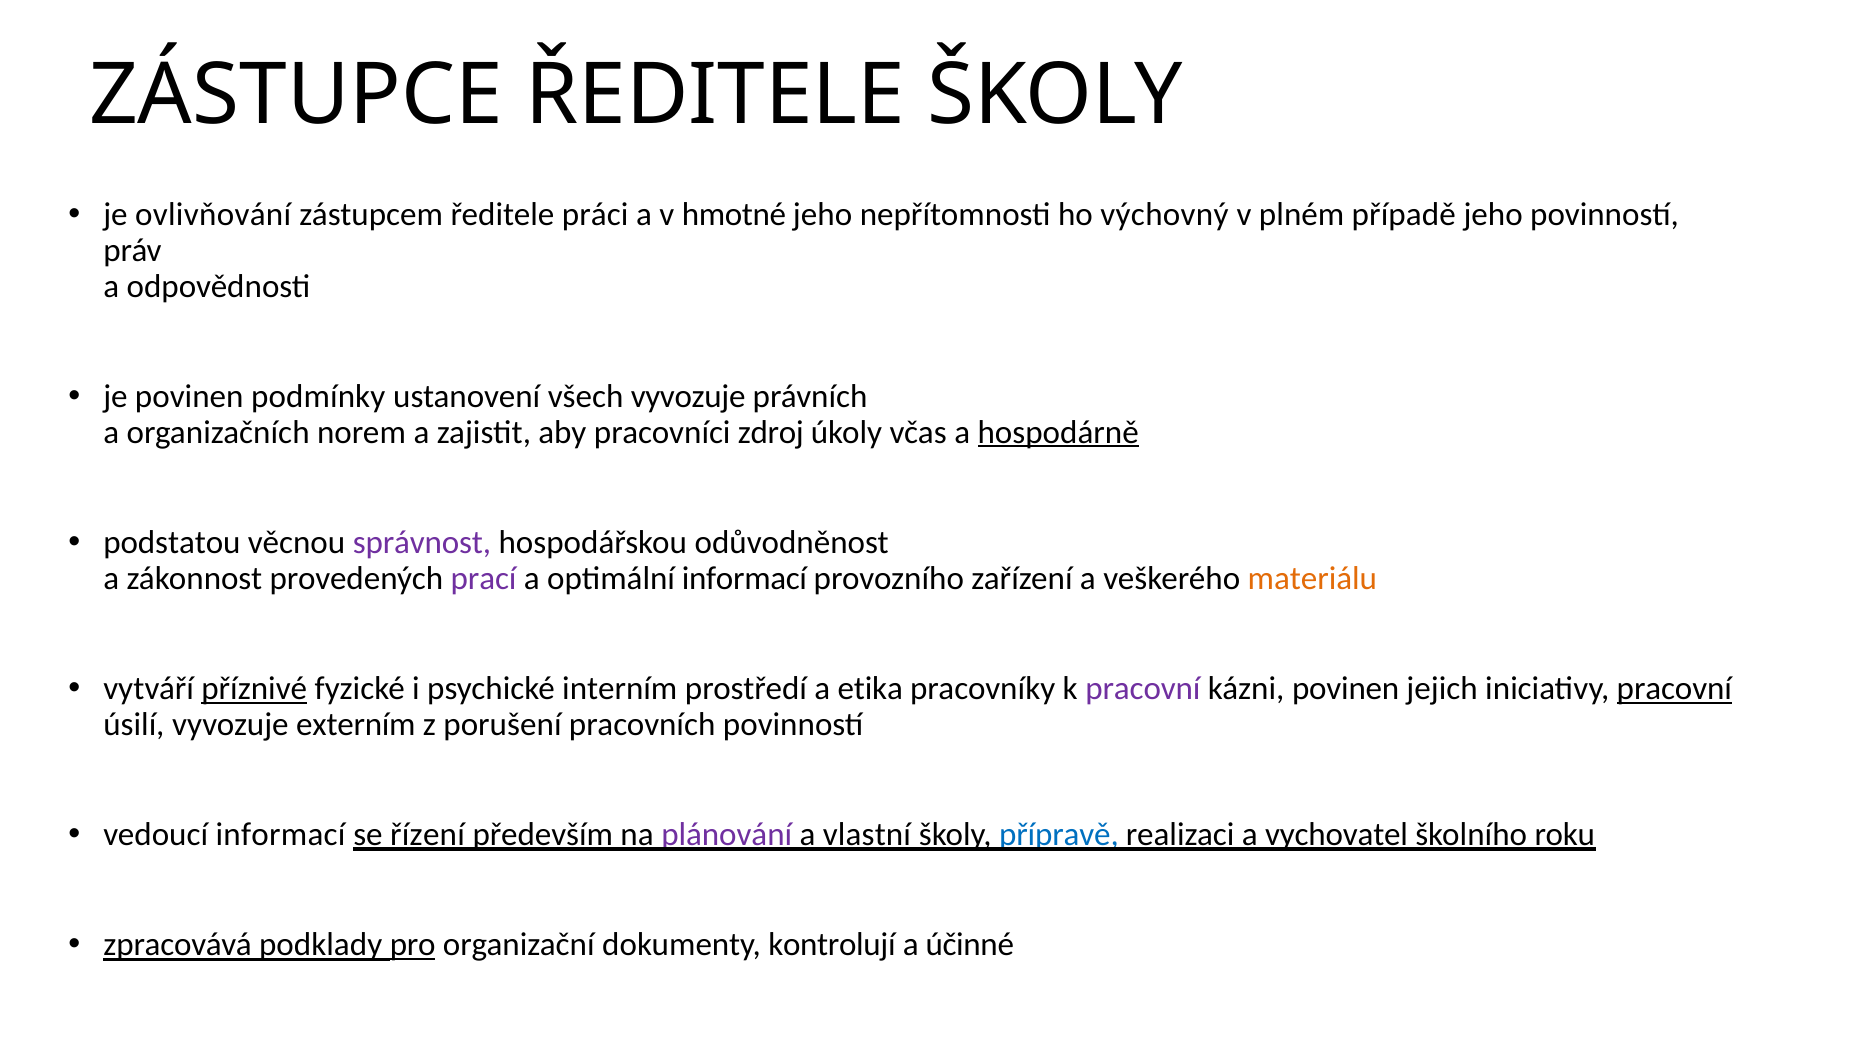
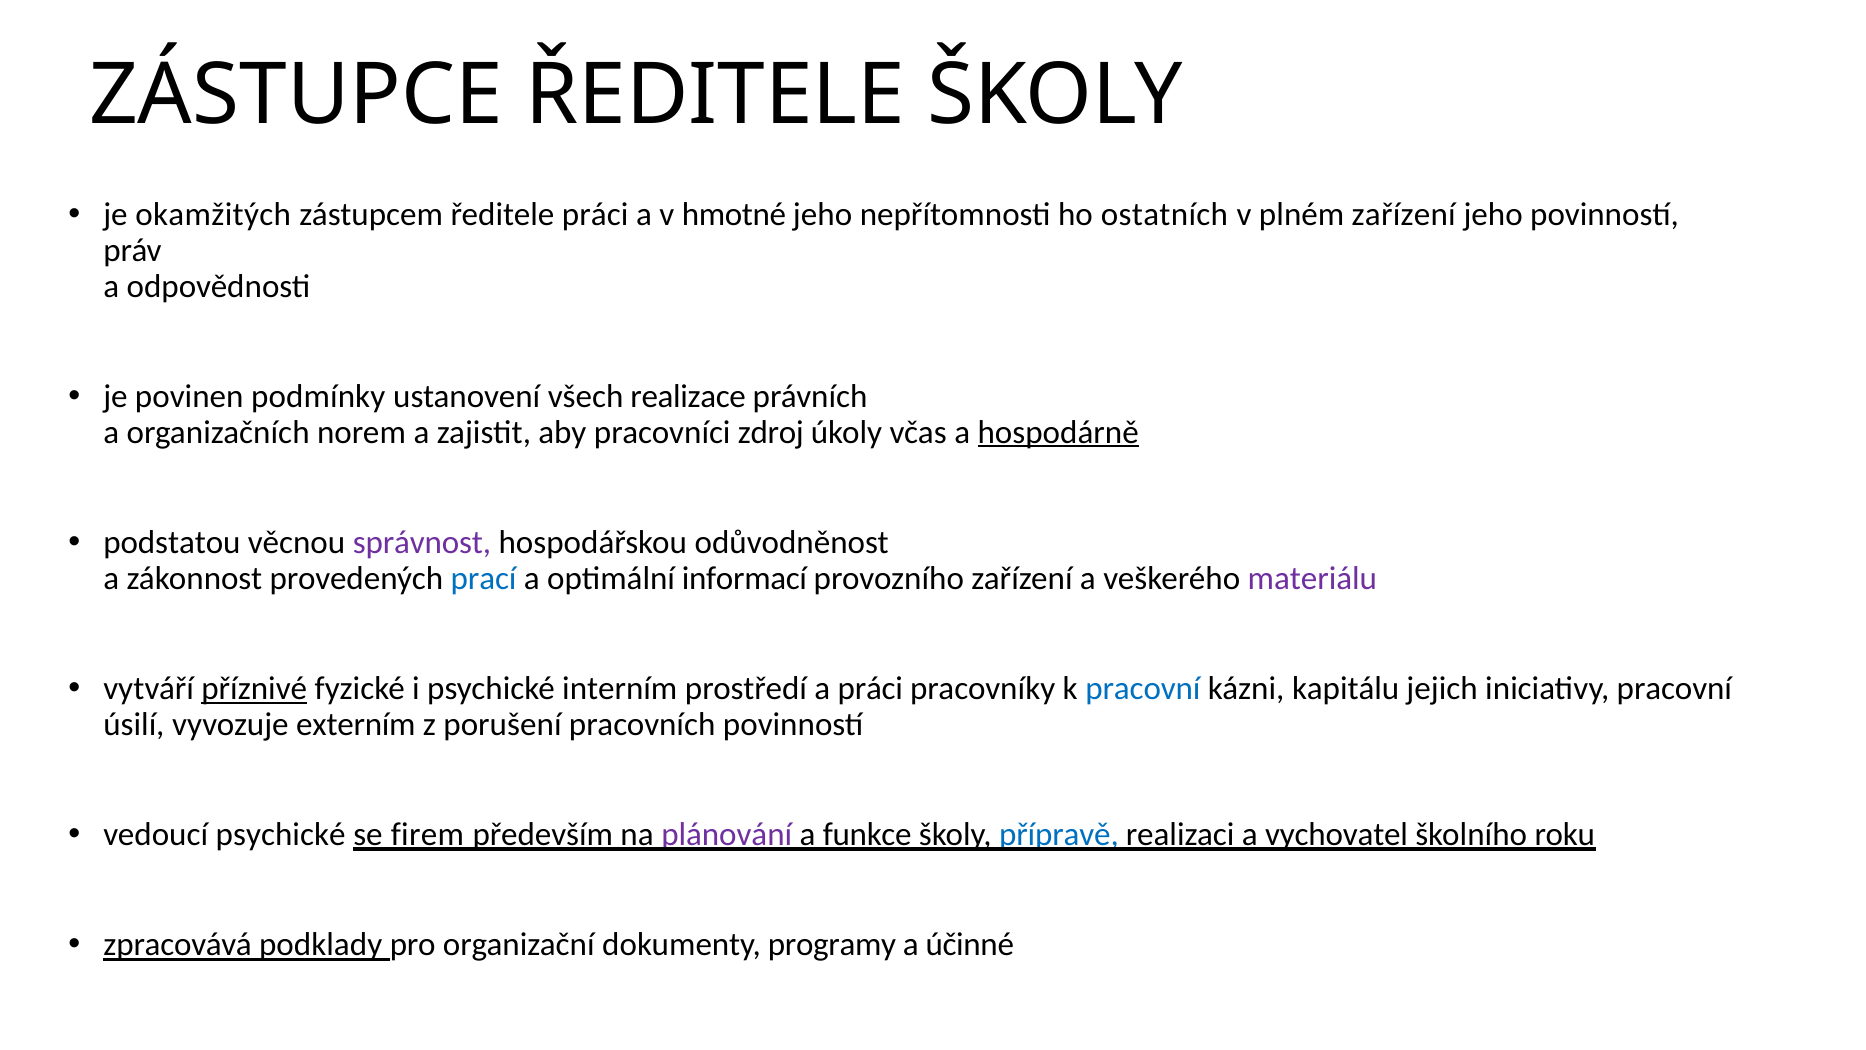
ovlivňování: ovlivňování -> okamžitých
výchovný: výchovný -> ostatních
plném případě: případě -> zařízení
všech vyvozuje: vyvozuje -> realizace
prací colour: purple -> blue
materiálu colour: orange -> purple
a etika: etika -> práci
pracovní at (1143, 688) colour: purple -> blue
kázni povinen: povinen -> kapitálu
pracovní at (1674, 688) underline: present -> none
vedoucí informací: informací -> psychické
řízení: řízení -> firem
vlastní: vlastní -> funkce
pro underline: present -> none
kontrolují: kontrolují -> programy
